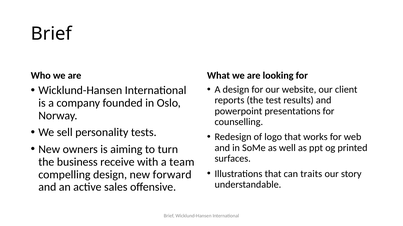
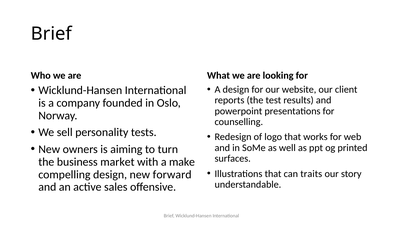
receive: receive -> market
team: team -> make
